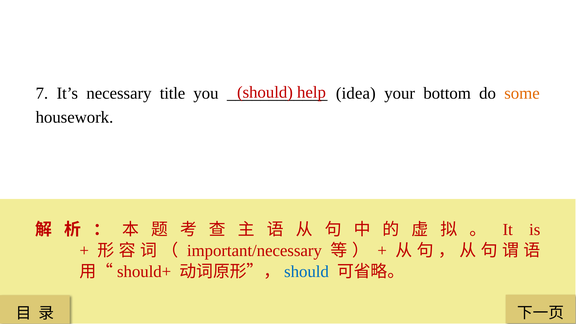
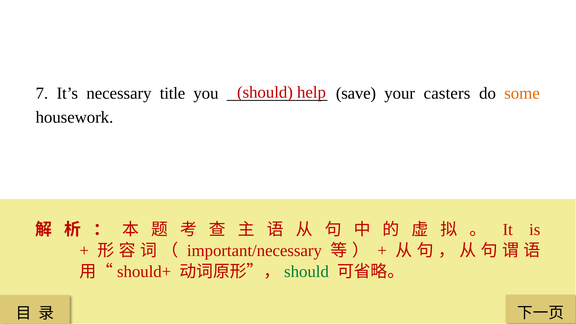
idea: idea -> save
bottom: bottom -> casters
should at (307, 272) colour: blue -> green
